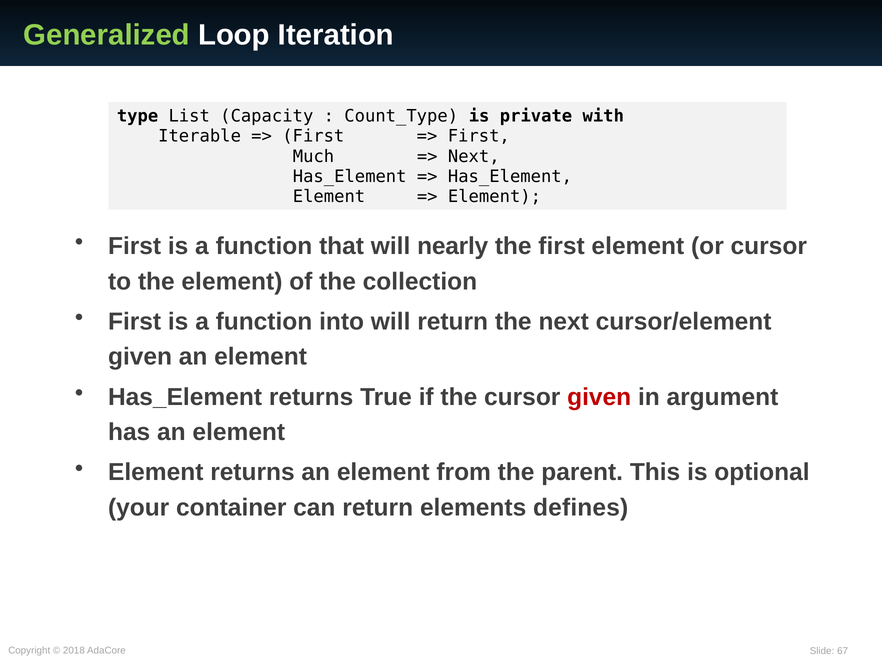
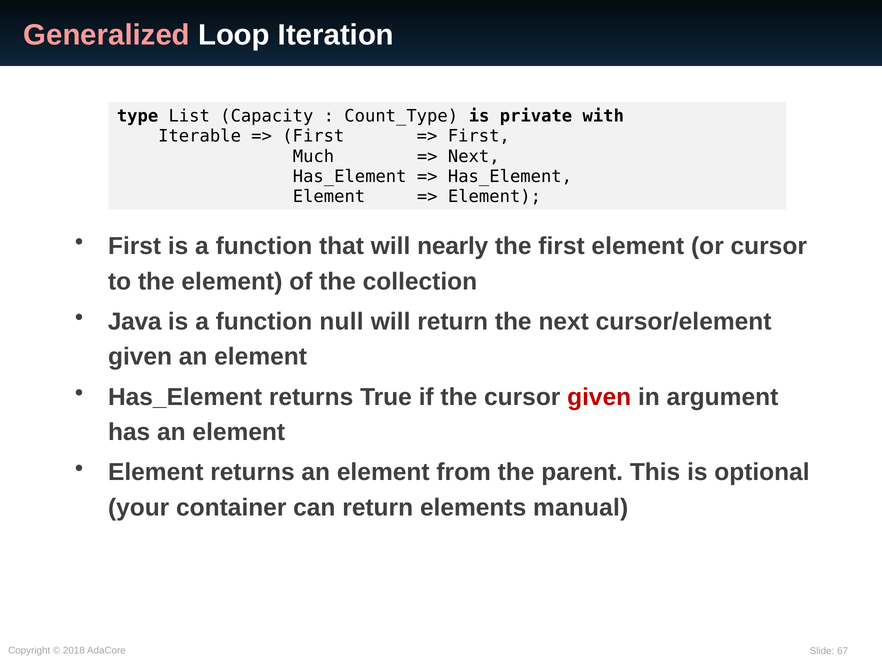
Generalized colour: light green -> pink
First at (135, 322): First -> Java
into: into -> null
defines: defines -> manual
